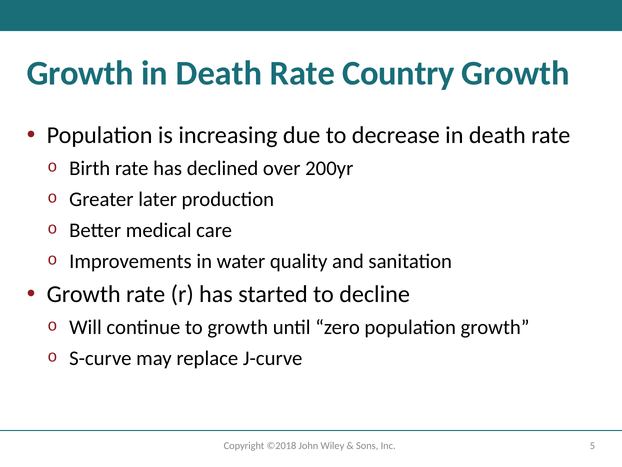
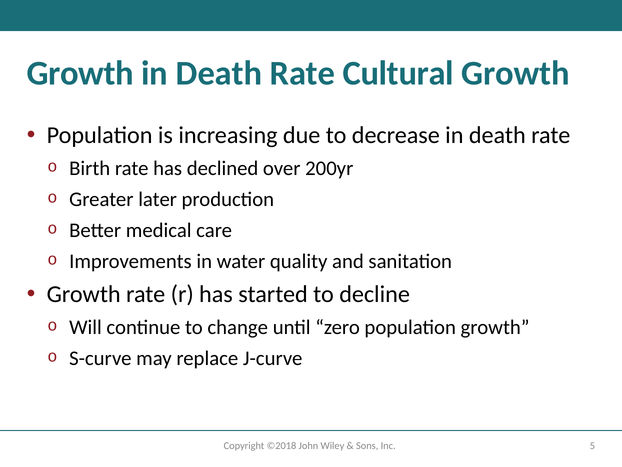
Country: Country -> Cultural
to growth: growth -> change
